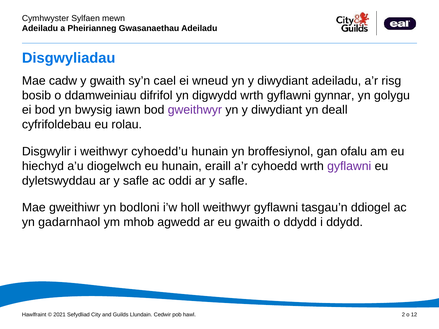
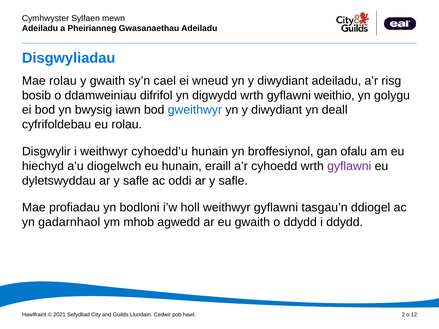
Mae cadw: cadw -> rolau
gynnar: gynnar -> weithio
gweithwyr colour: purple -> blue
gweithiwr: gweithiwr -> profiadau
